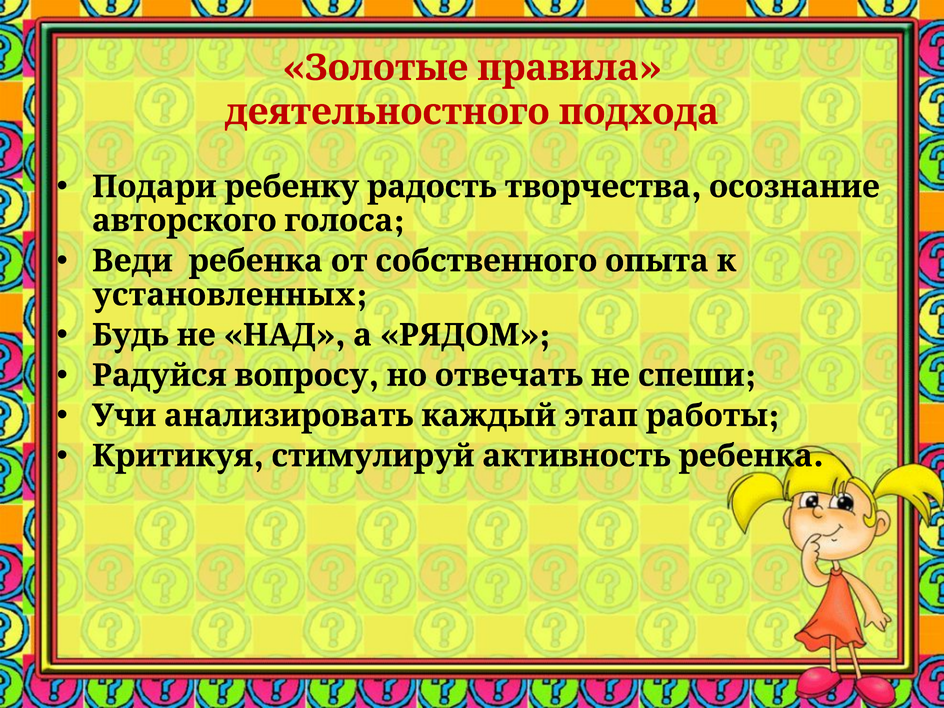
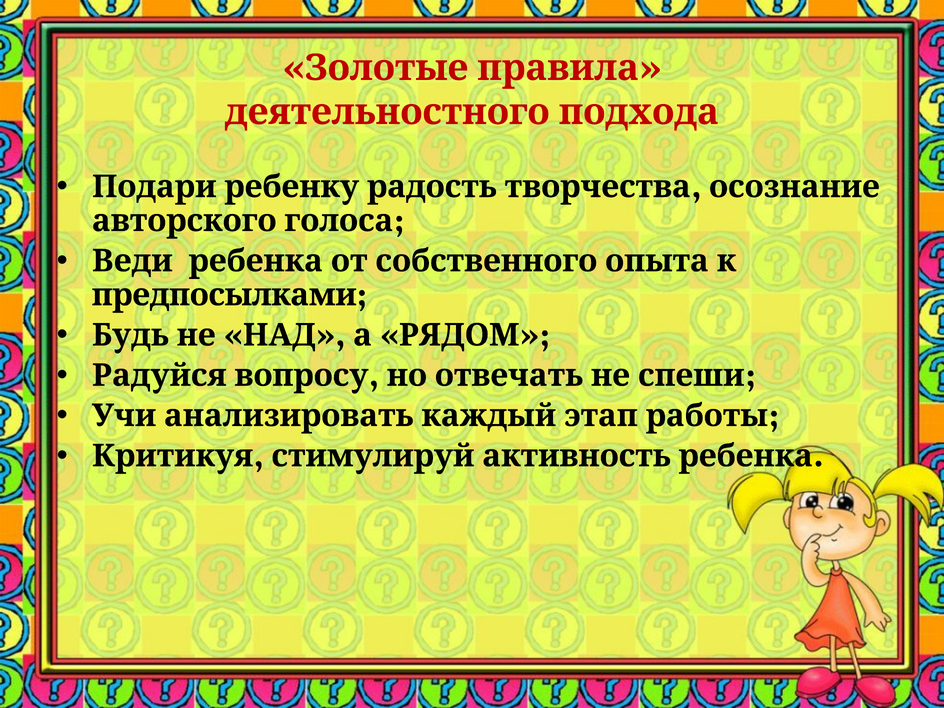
установленных: установленных -> предпосылками
